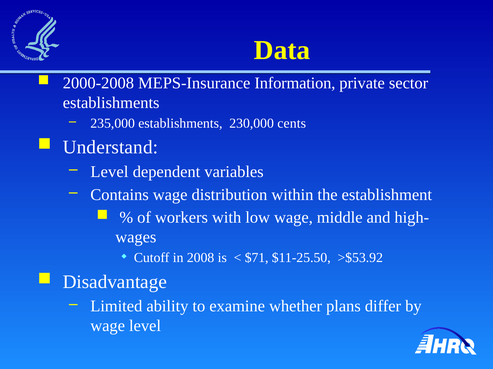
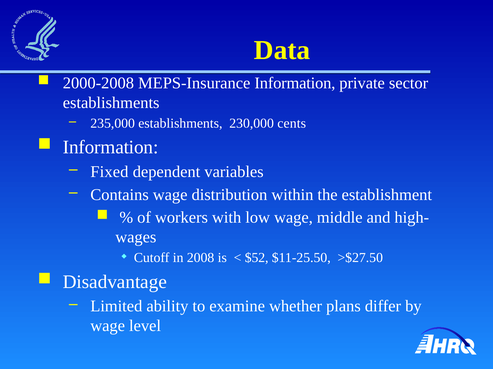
Understand at (110, 148): Understand -> Information
Level at (109, 172): Level -> Fixed
$71: $71 -> $52
>$53.92: >$53.92 -> >$27.50
